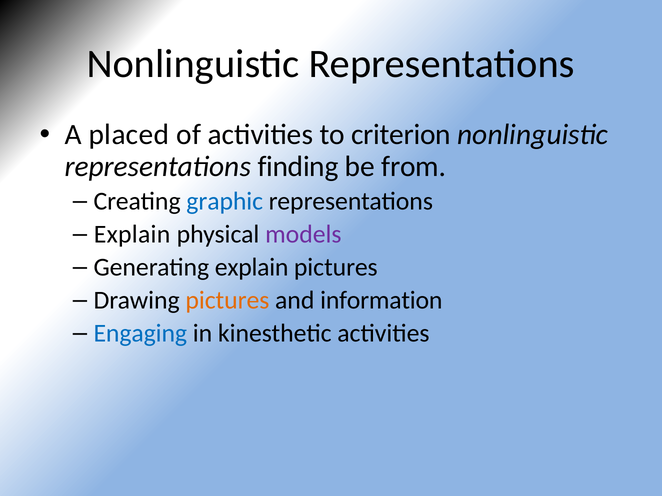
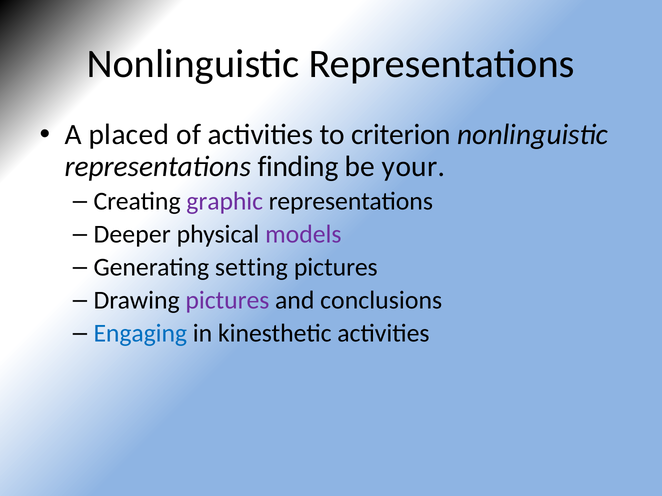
from: from -> your
graphic colour: blue -> purple
Explain at (132, 235): Explain -> Deeper
Generating explain: explain -> setting
pictures at (227, 301) colour: orange -> purple
information: information -> conclusions
